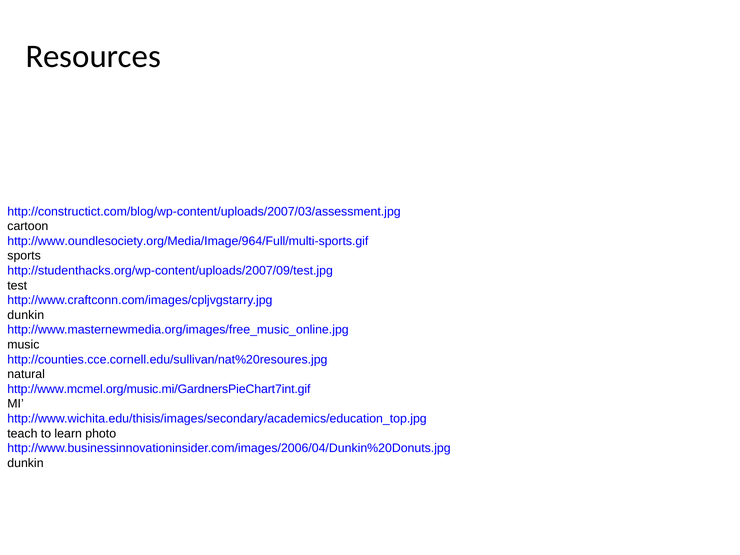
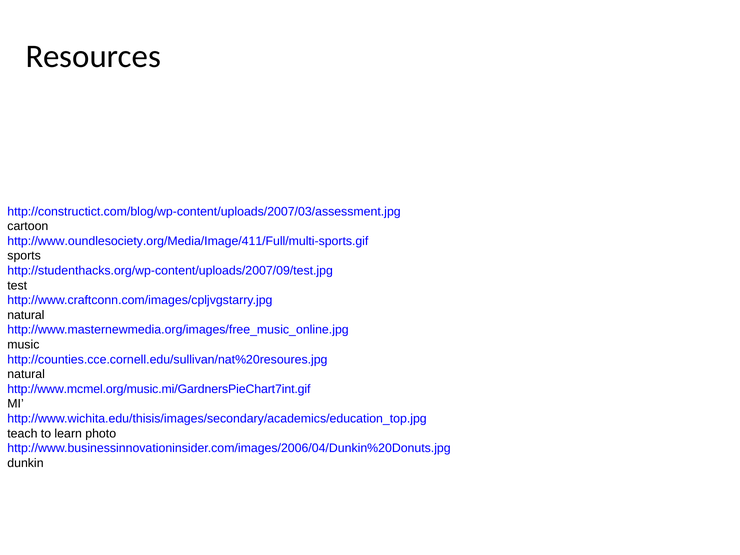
http://www.oundlesociety.org/Media/Image/964/Full/multi-sports.gif: http://www.oundlesociety.org/Media/Image/964/Full/multi-sports.gif -> http://www.oundlesociety.org/Media/Image/411/Full/multi-sports.gif
dunkin at (26, 315): dunkin -> natural
